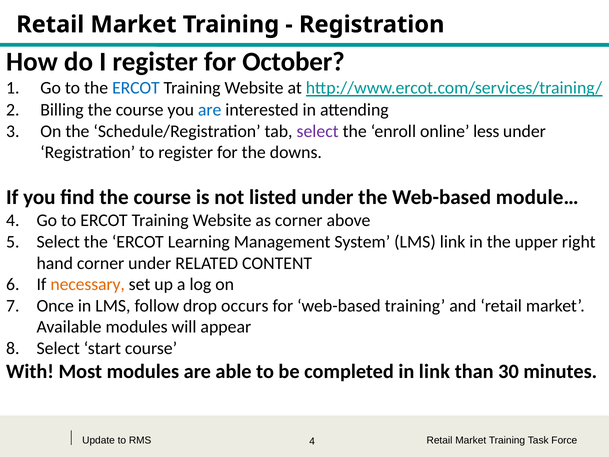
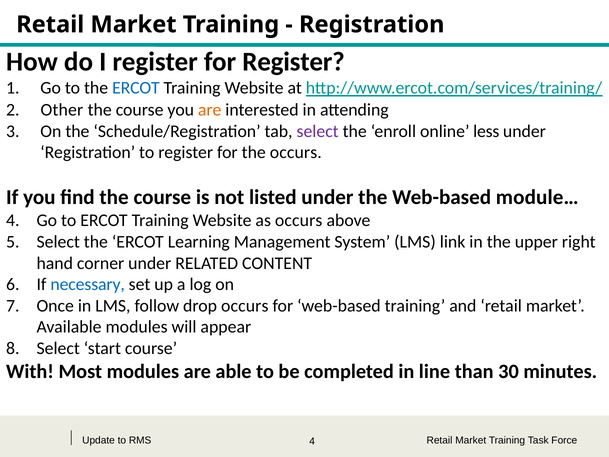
for October: October -> Register
Billing: Billing -> Other
are at (210, 110) colour: blue -> orange
the downs: downs -> occurs
as corner: corner -> occurs
necessary colour: orange -> blue
in link: link -> line
